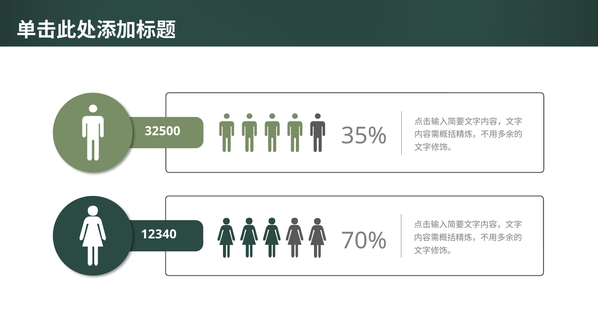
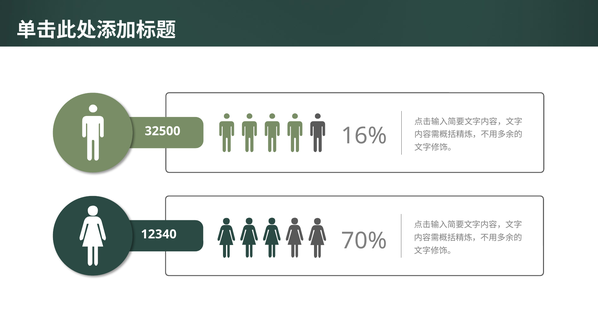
35%: 35% -> 16%
